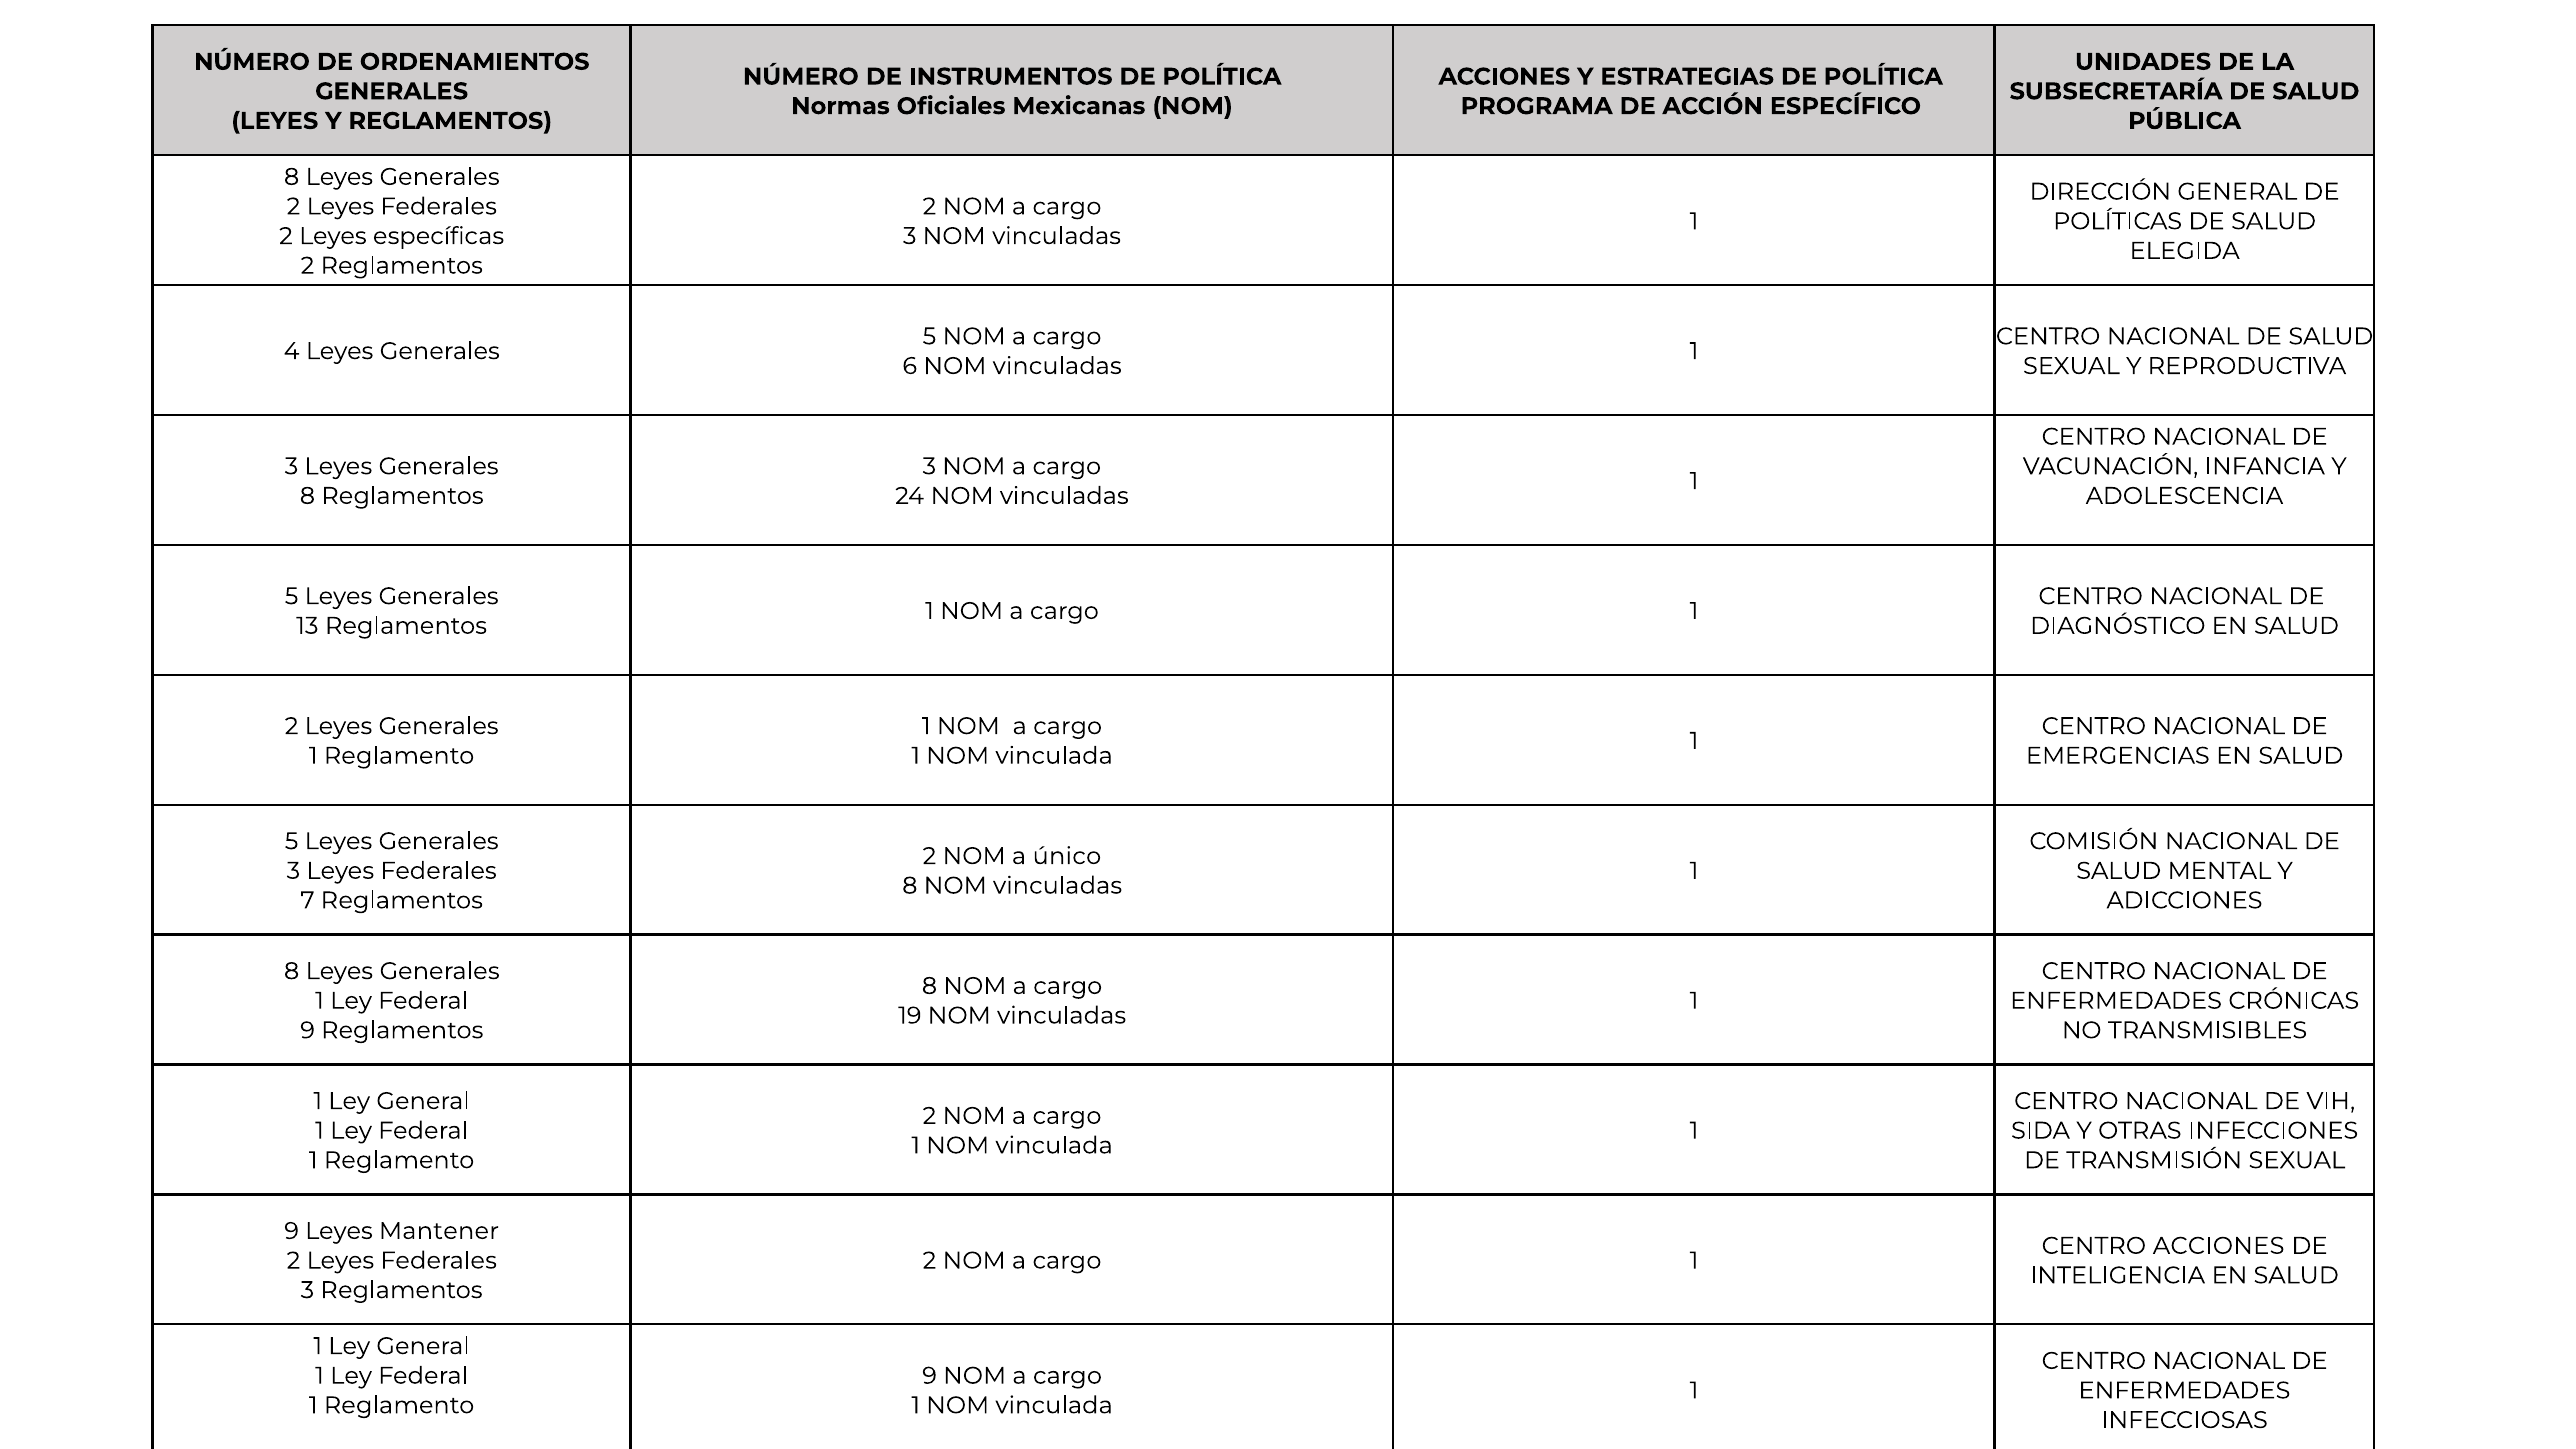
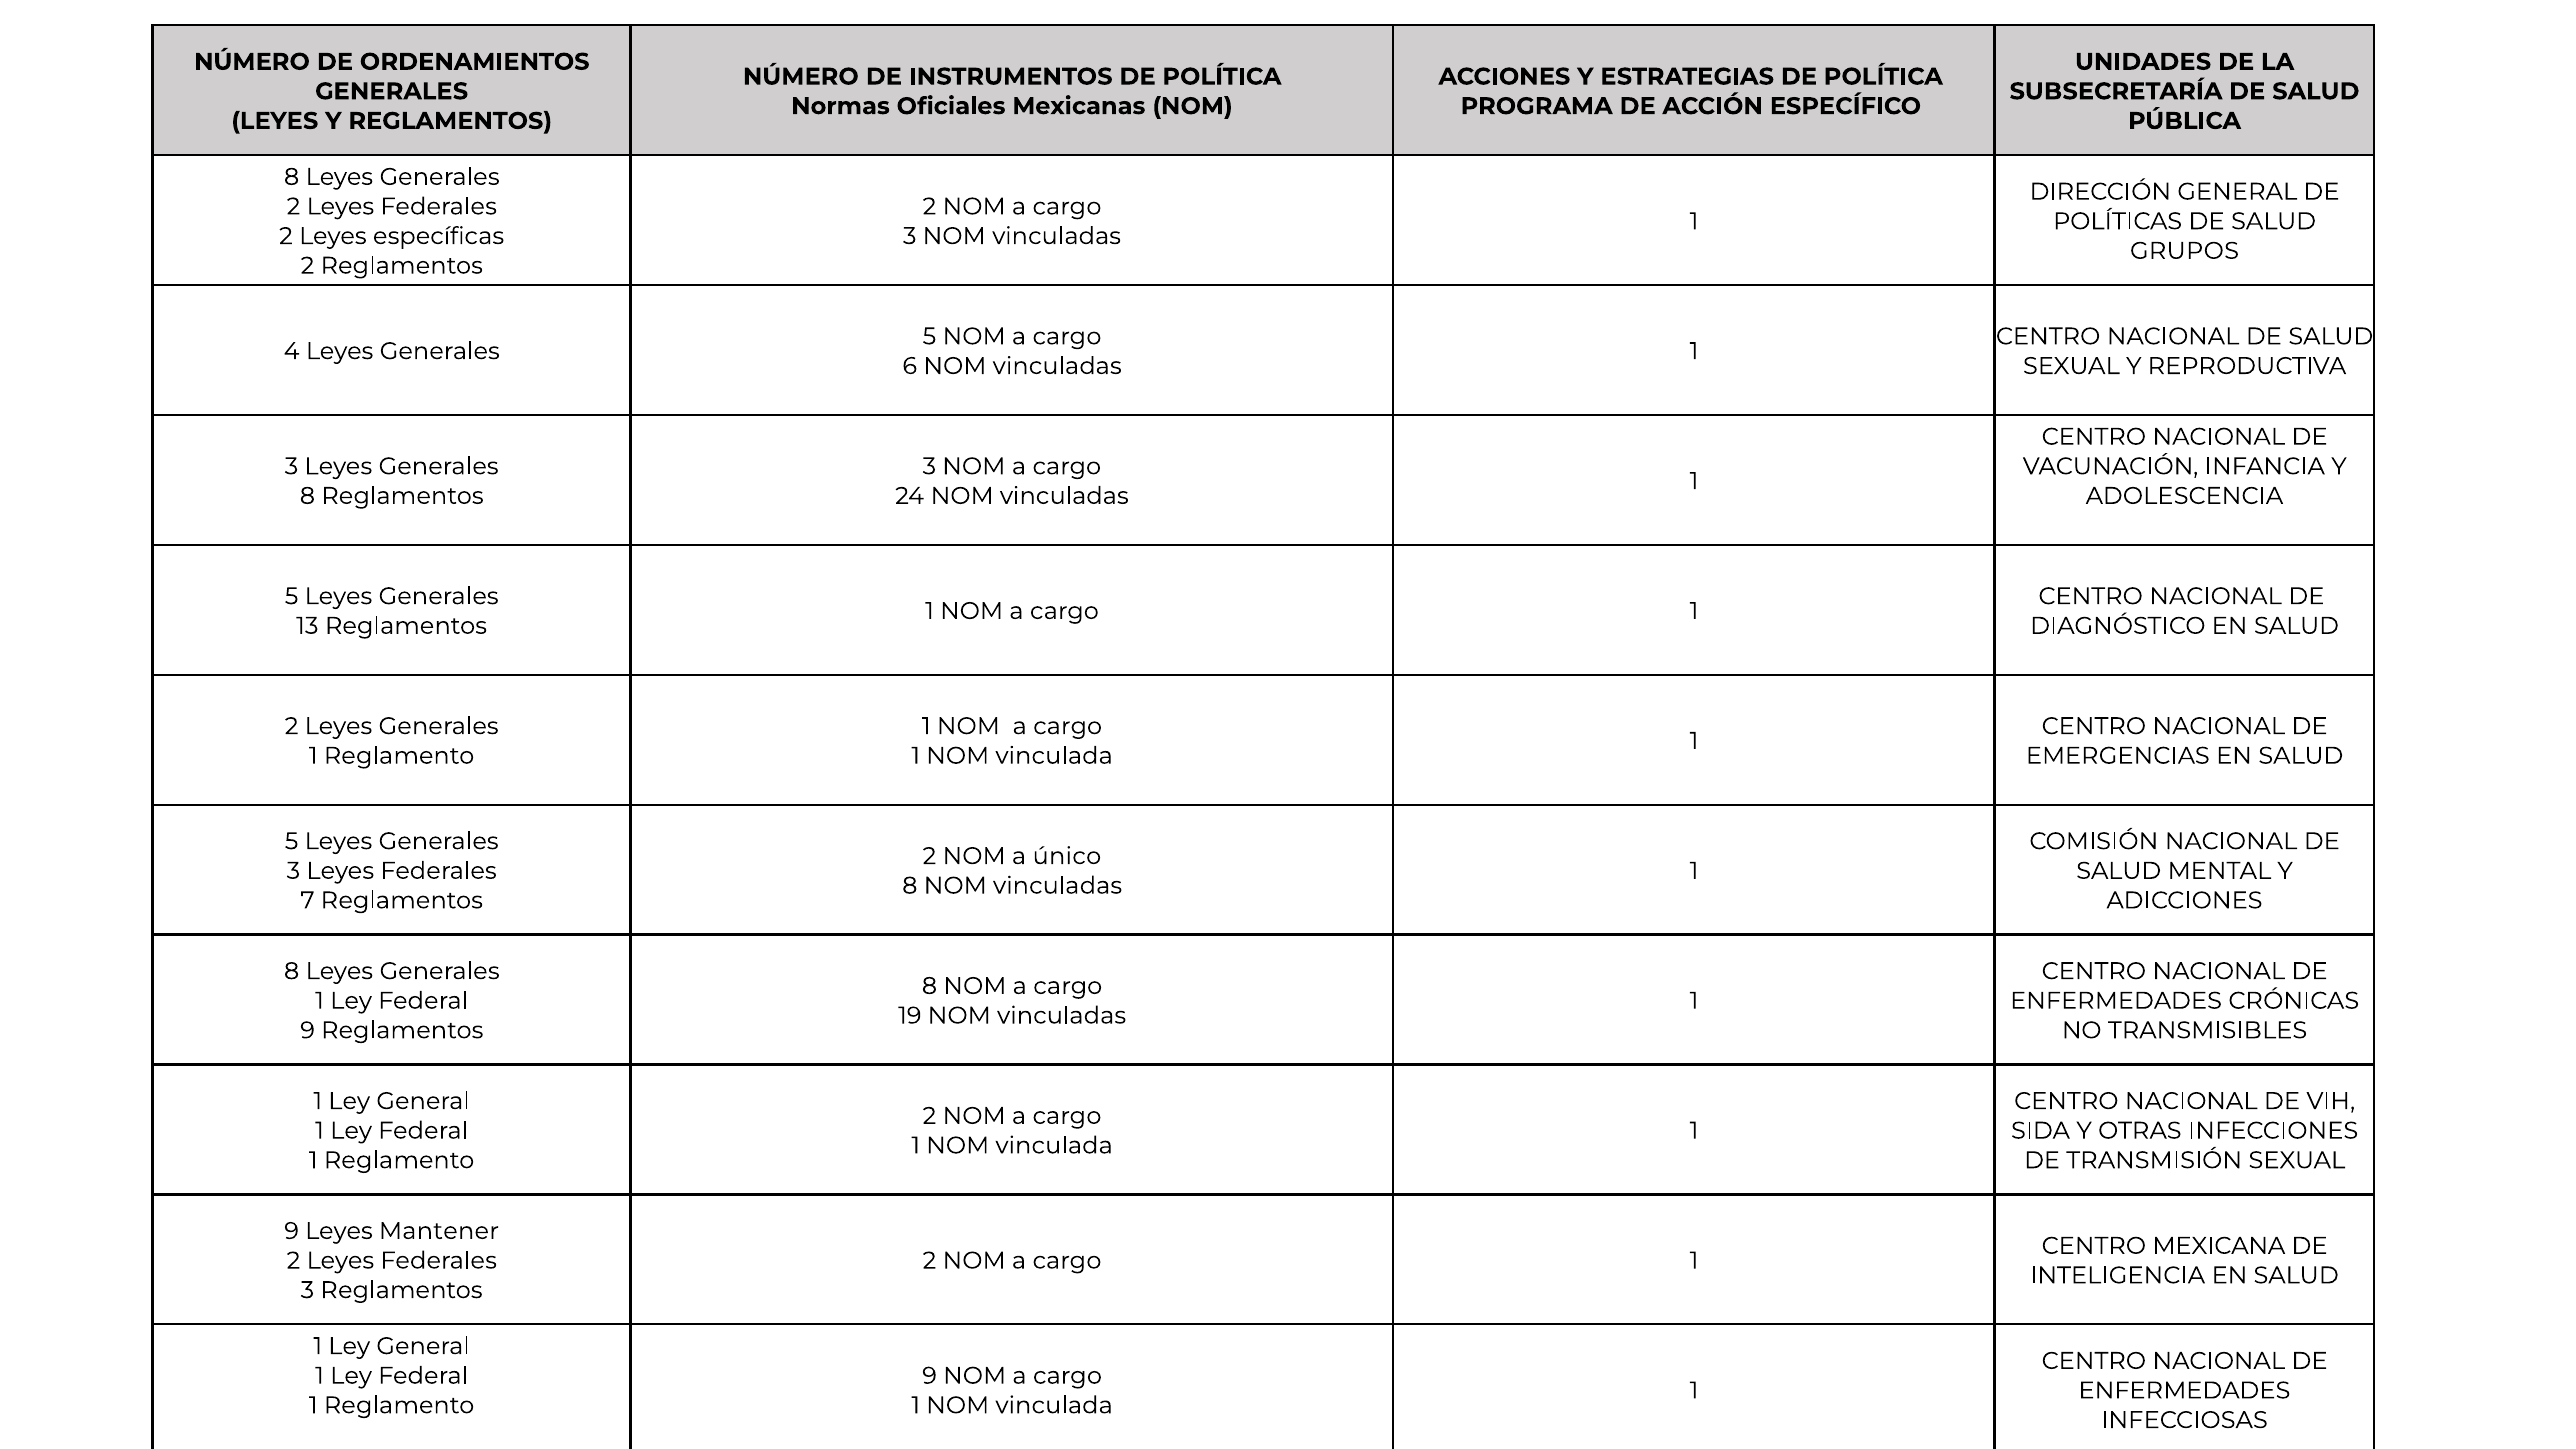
ELEGIDA: ELEGIDA -> GRUPOS
CENTRO ACCIONES: ACCIONES -> MEXICANA
